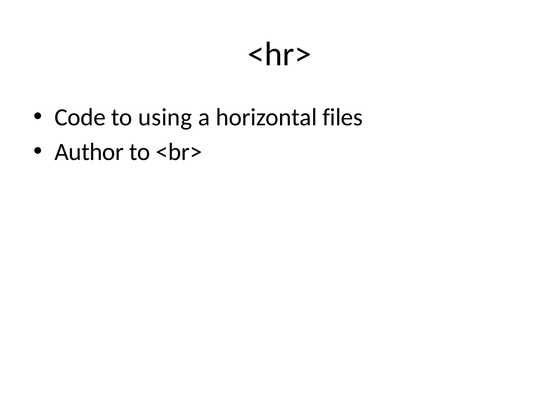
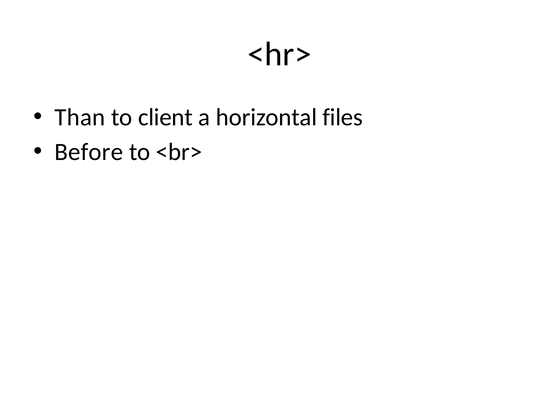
Code: Code -> Than
using: using -> client
Author: Author -> Before
